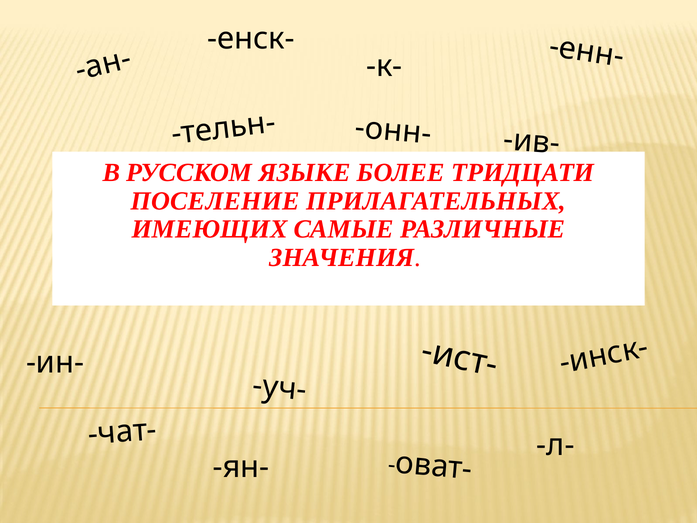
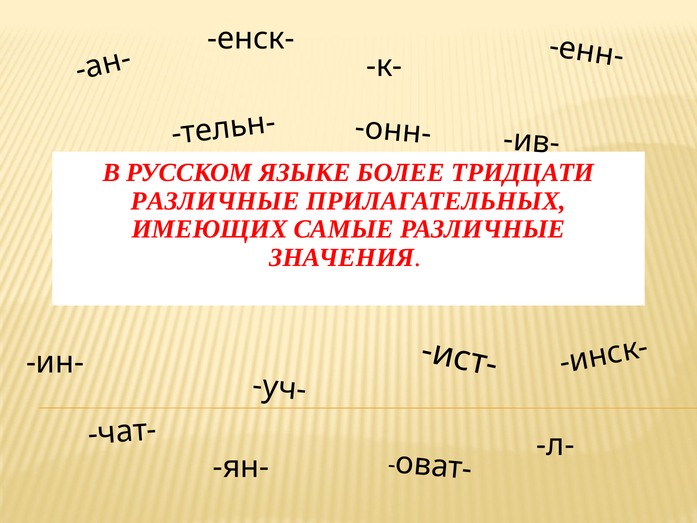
ПОСЕЛЕНИЕ at (215, 201): ПОСЕЛЕНИЕ -> РАЗЛИЧНЫЕ
